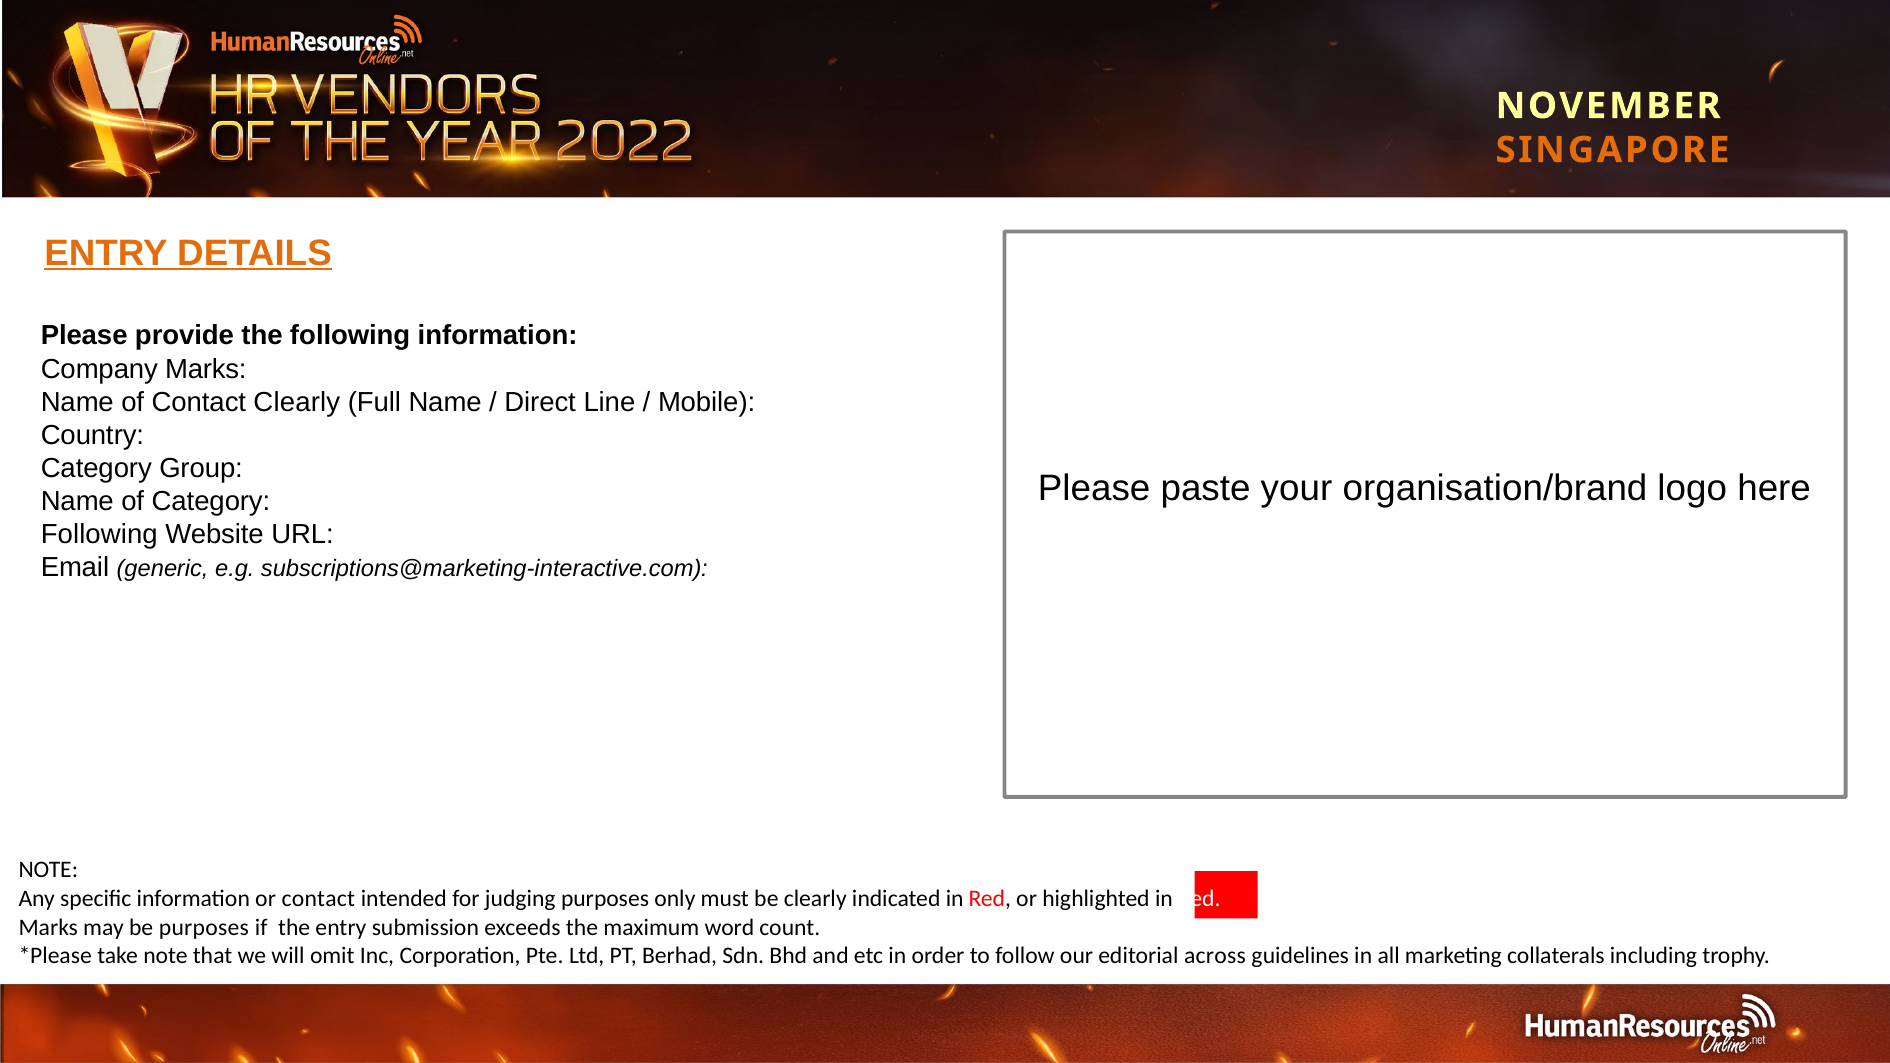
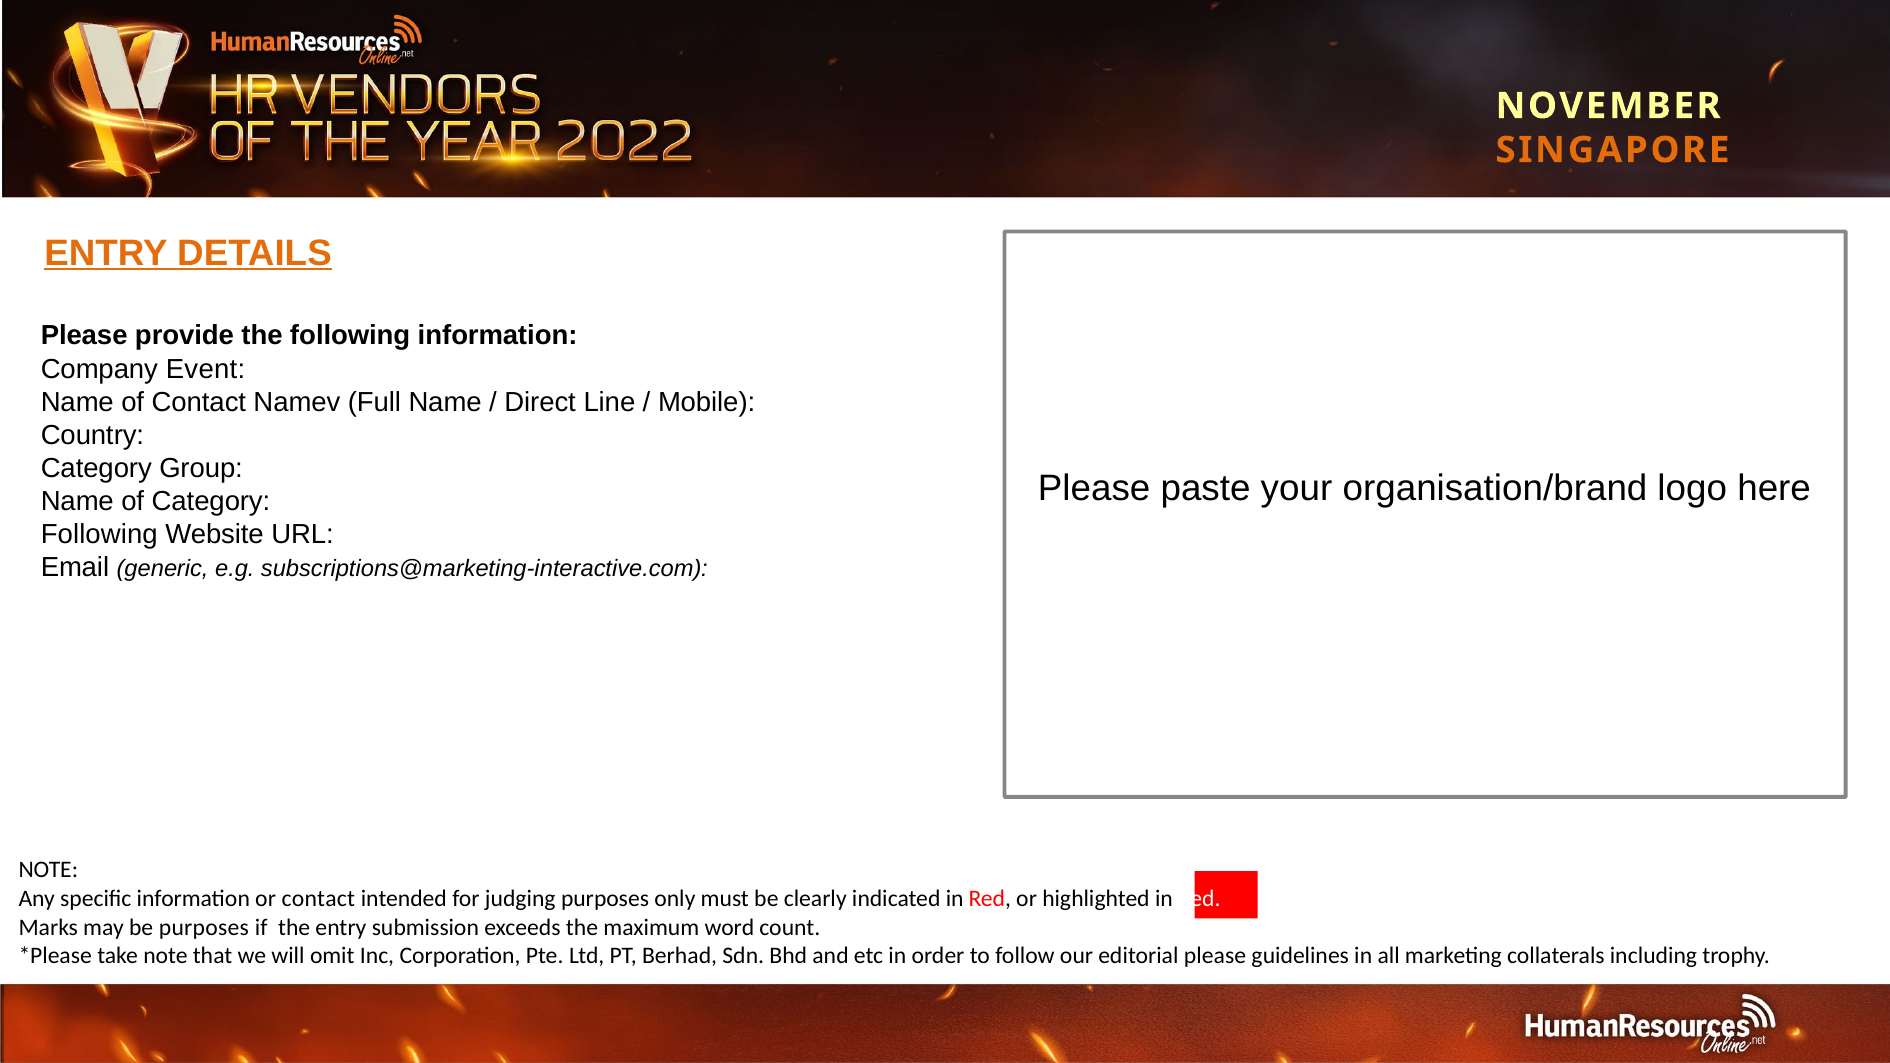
Company Marks: Marks -> Event
Contact Clearly: Clearly -> Namev
editorial across: across -> please
